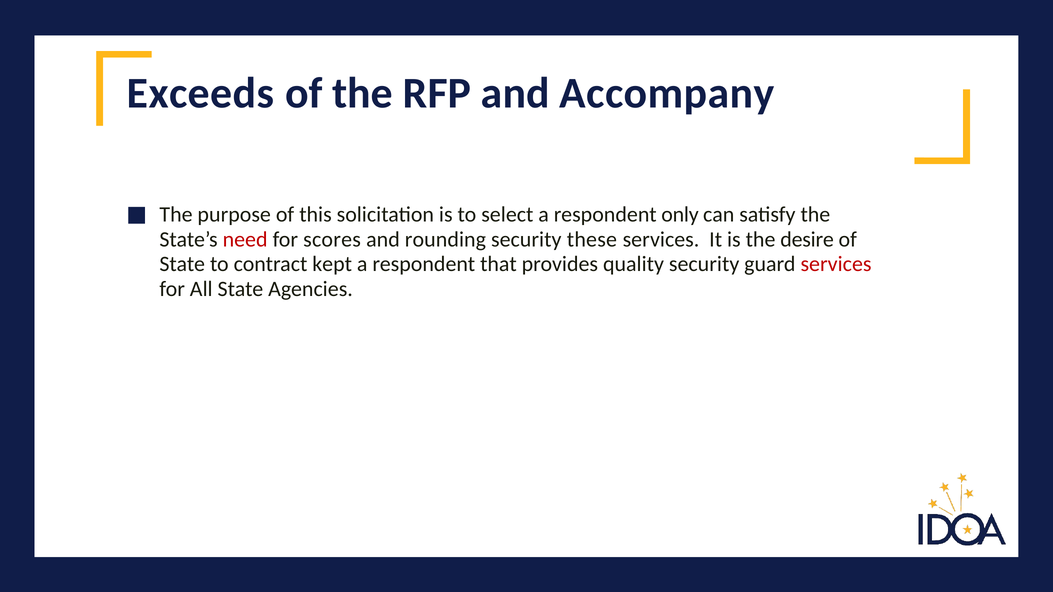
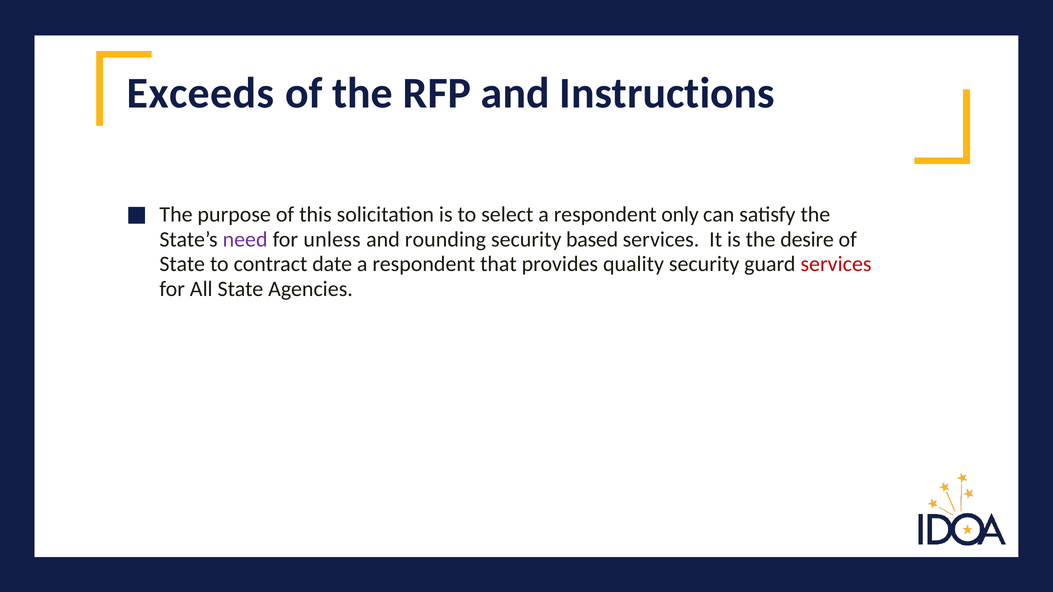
Accompany: Accompany -> Instructions
need colour: red -> purple
scores: scores -> unless
these: these -> based
kept: kept -> date
